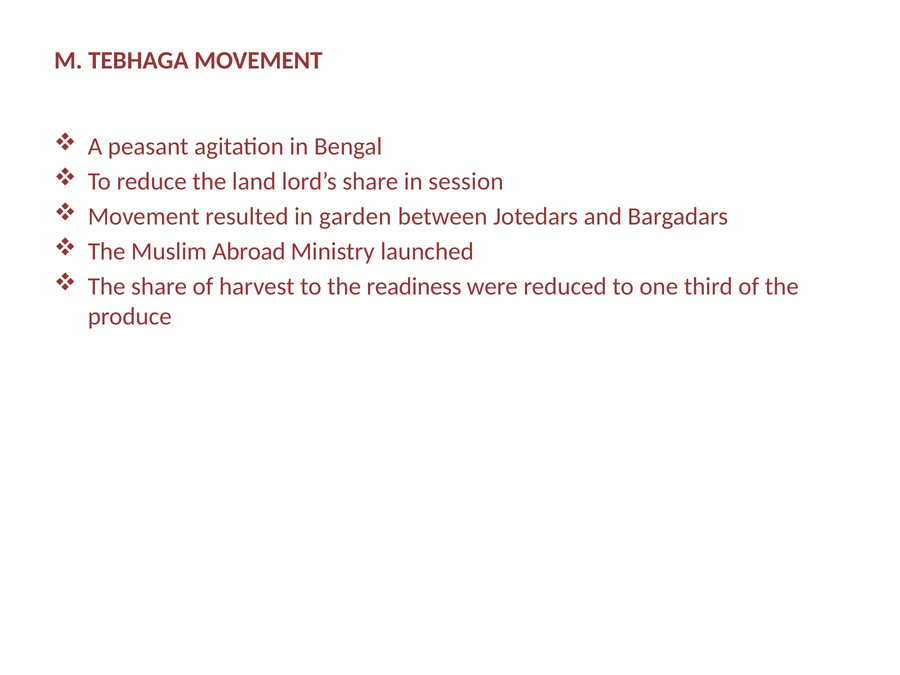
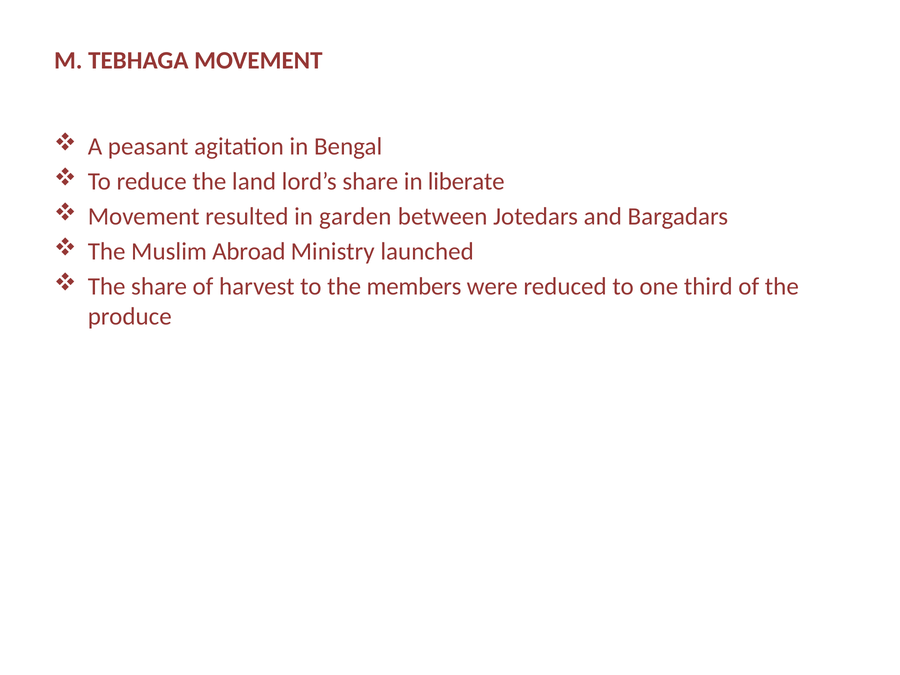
session: session -> liberate
readiness: readiness -> members
